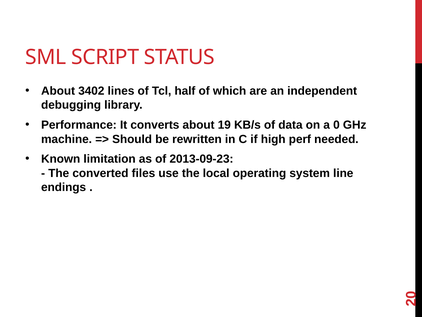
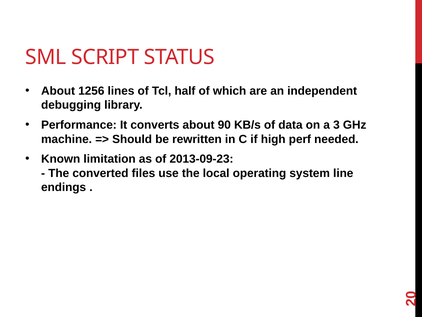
3402: 3402 -> 1256
19: 19 -> 90
a 0: 0 -> 3
